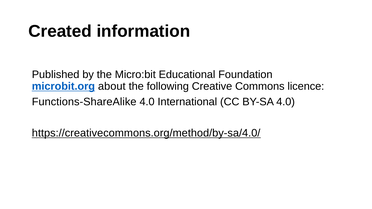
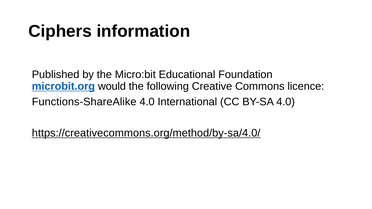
Created: Created -> Ciphers
about: about -> would
